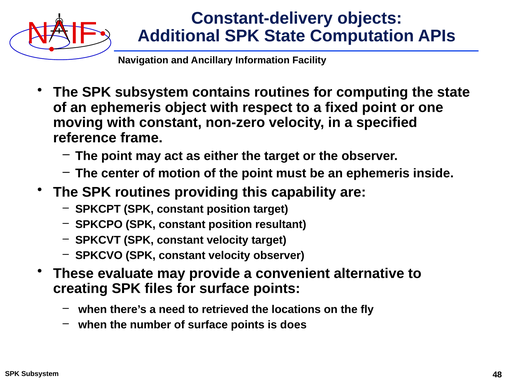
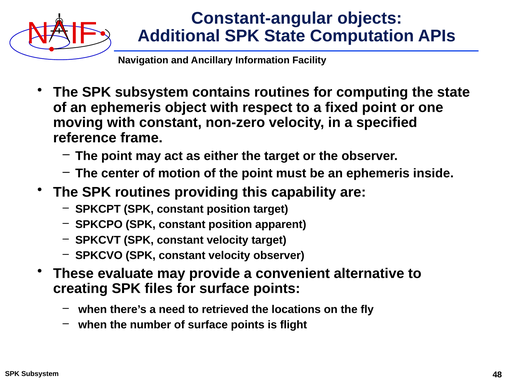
Constant-delivery: Constant-delivery -> Constant-angular
resultant: resultant -> apparent
does: does -> flight
